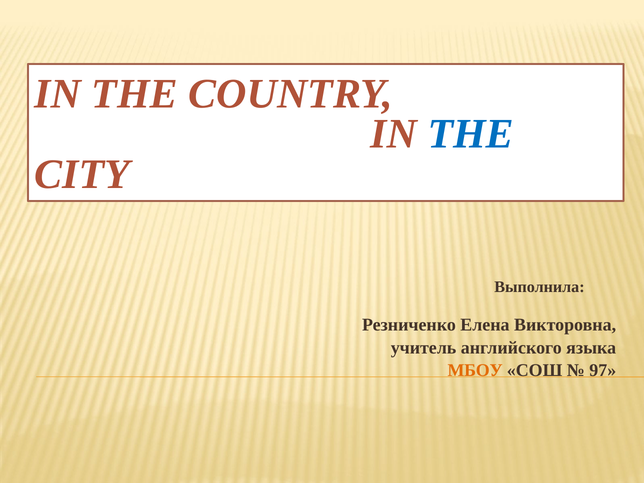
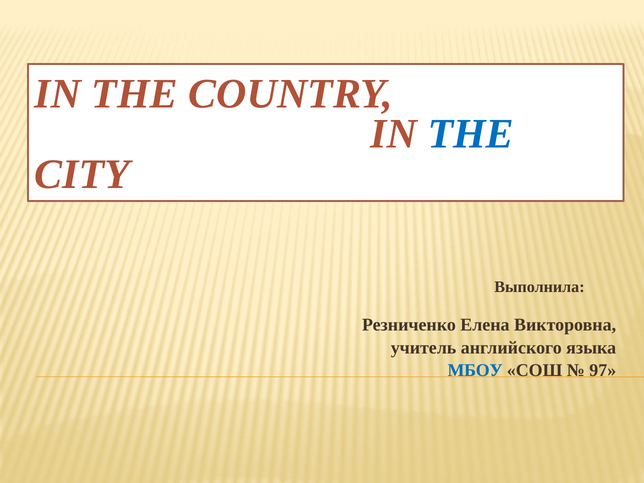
МБОУ colour: orange -> blue
